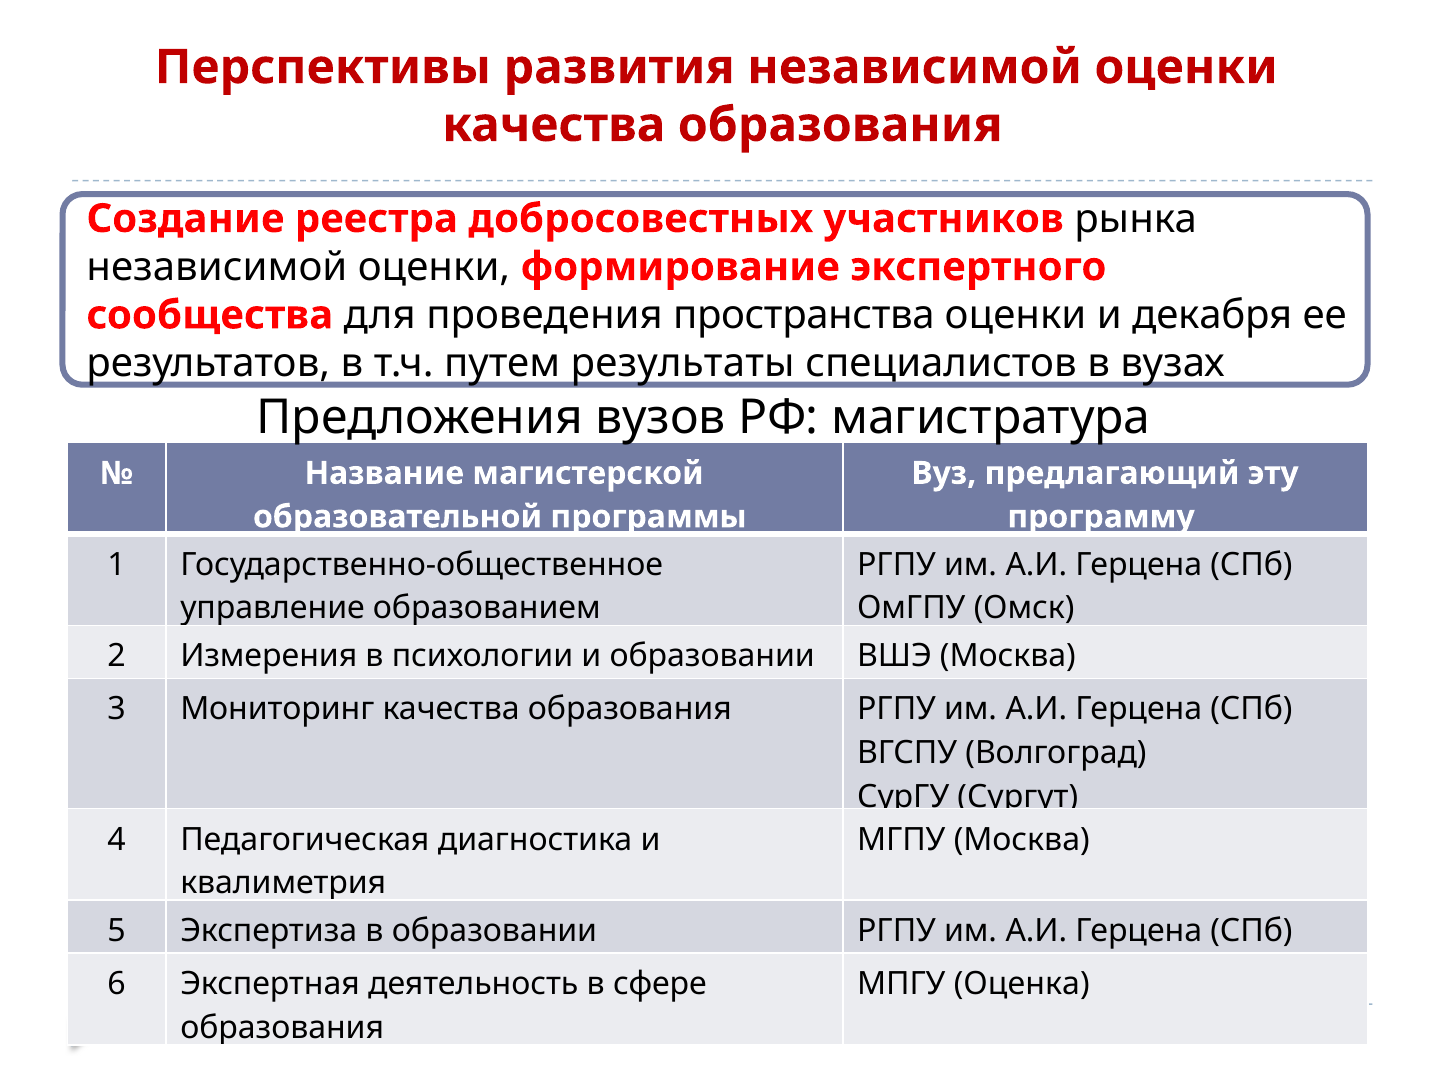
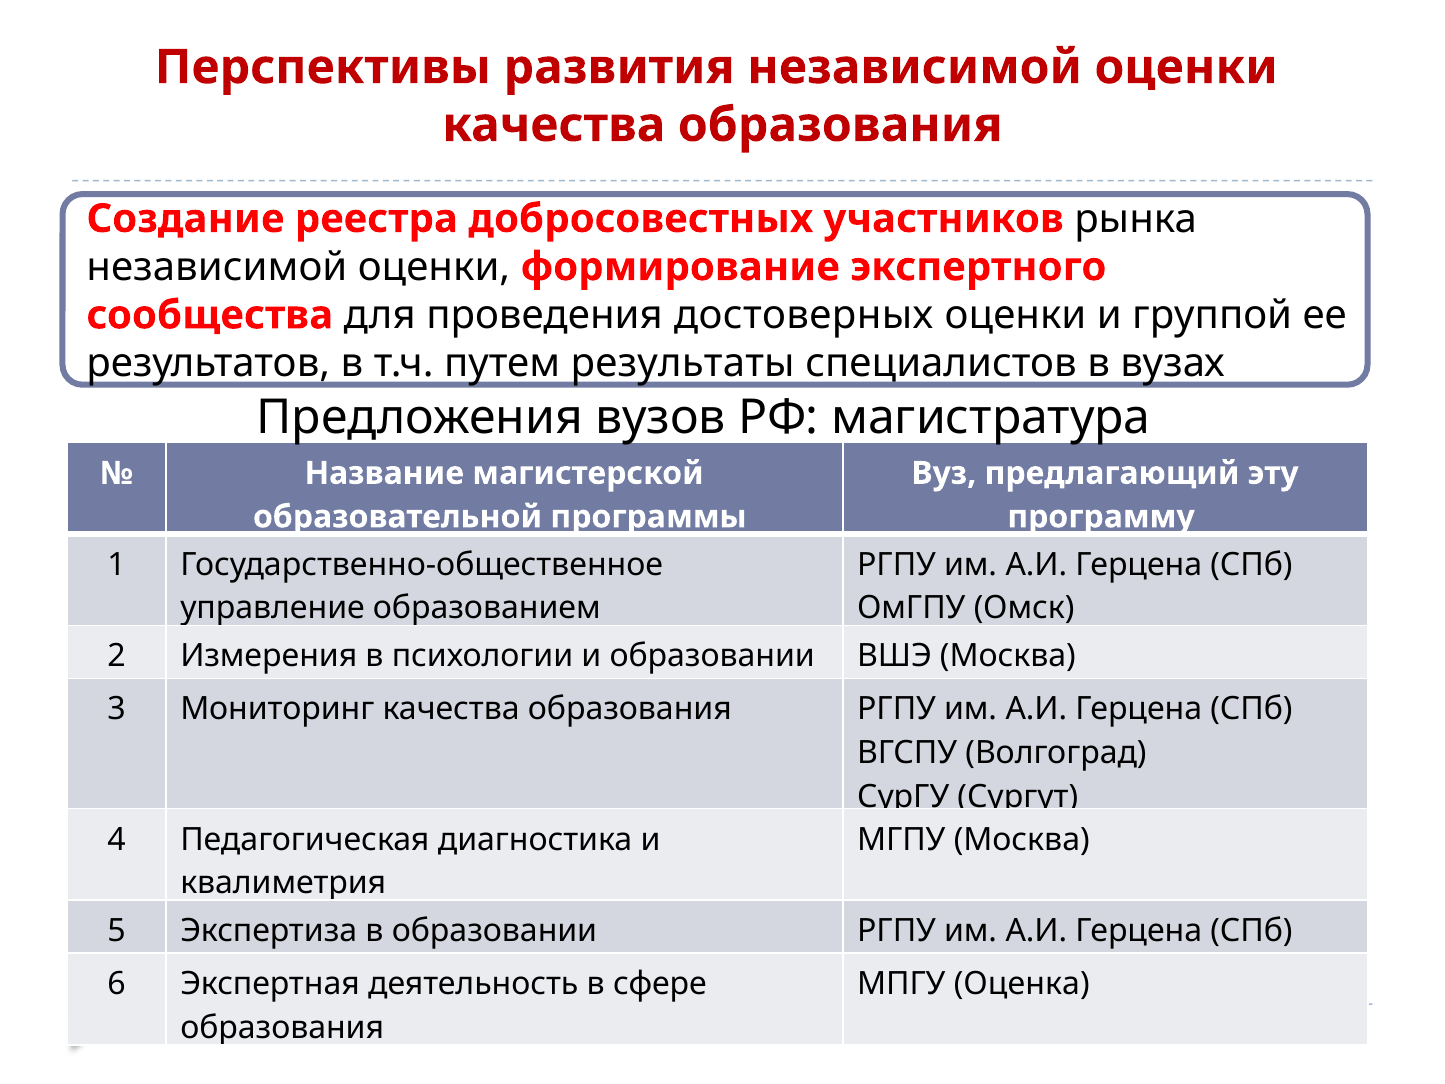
пространства: пространства -> достоверных
декабря: декабря -> группой
